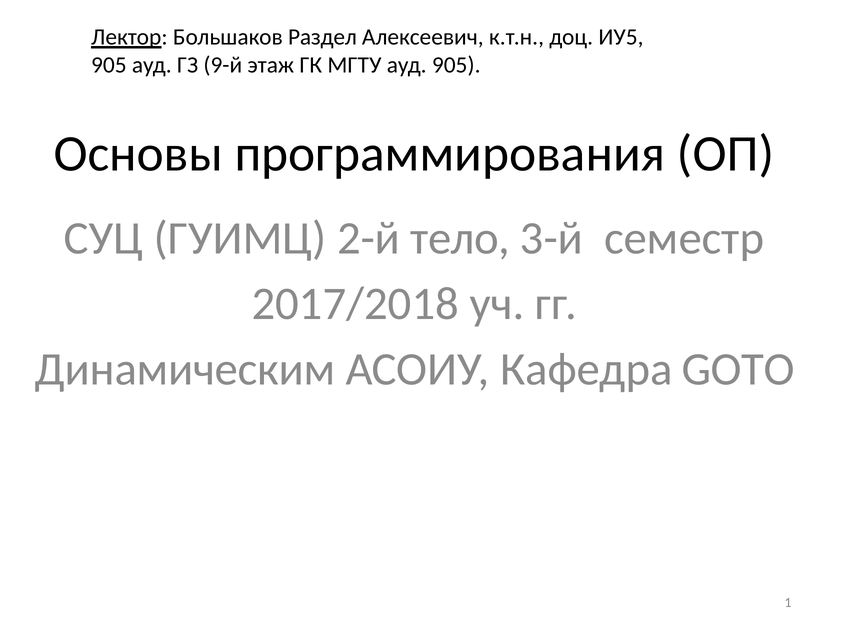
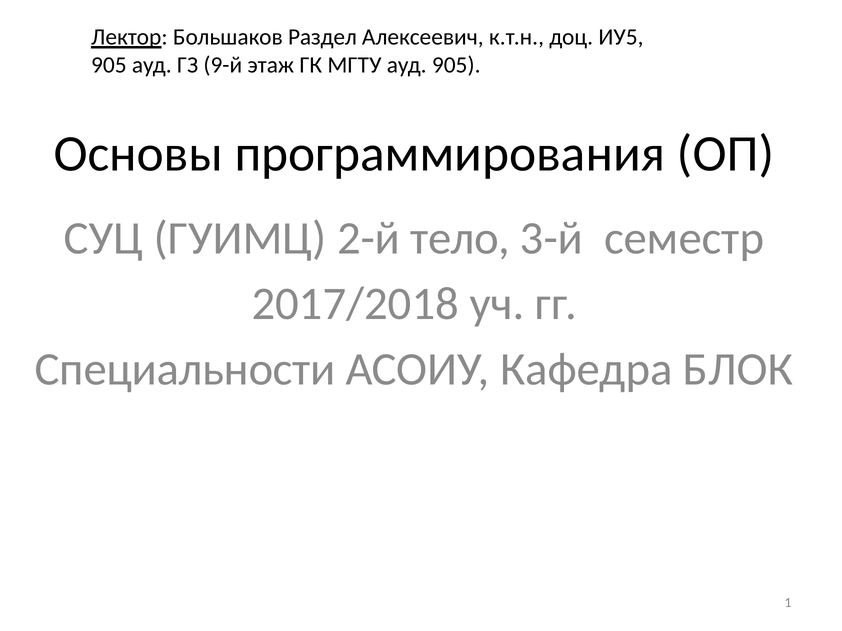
Динамическим: Динамическим -> Специальности
GOTO: GOTO -> БЛОК
